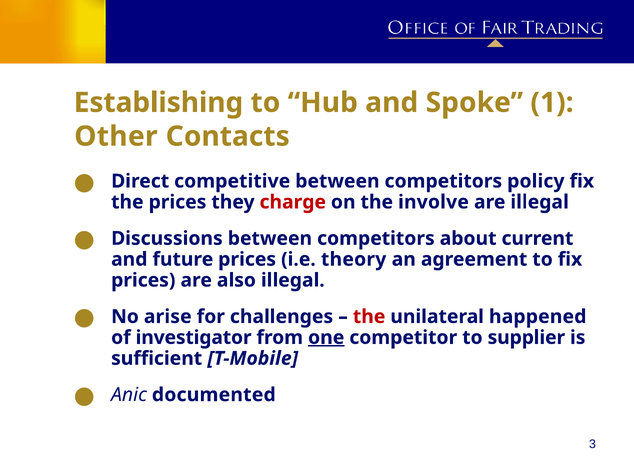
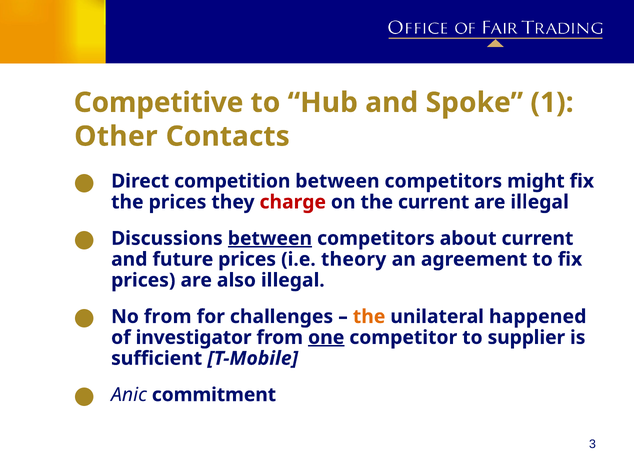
Establishing: Establishing -> Competitive
competitive: competitive -> competition
policy: policy -> might
the involve: involve -> current
between at (270, 239) underline: none -> present
No arise: arise -> from
the at (369, 317) colour: red -> orange
documented: documented -> commitment
